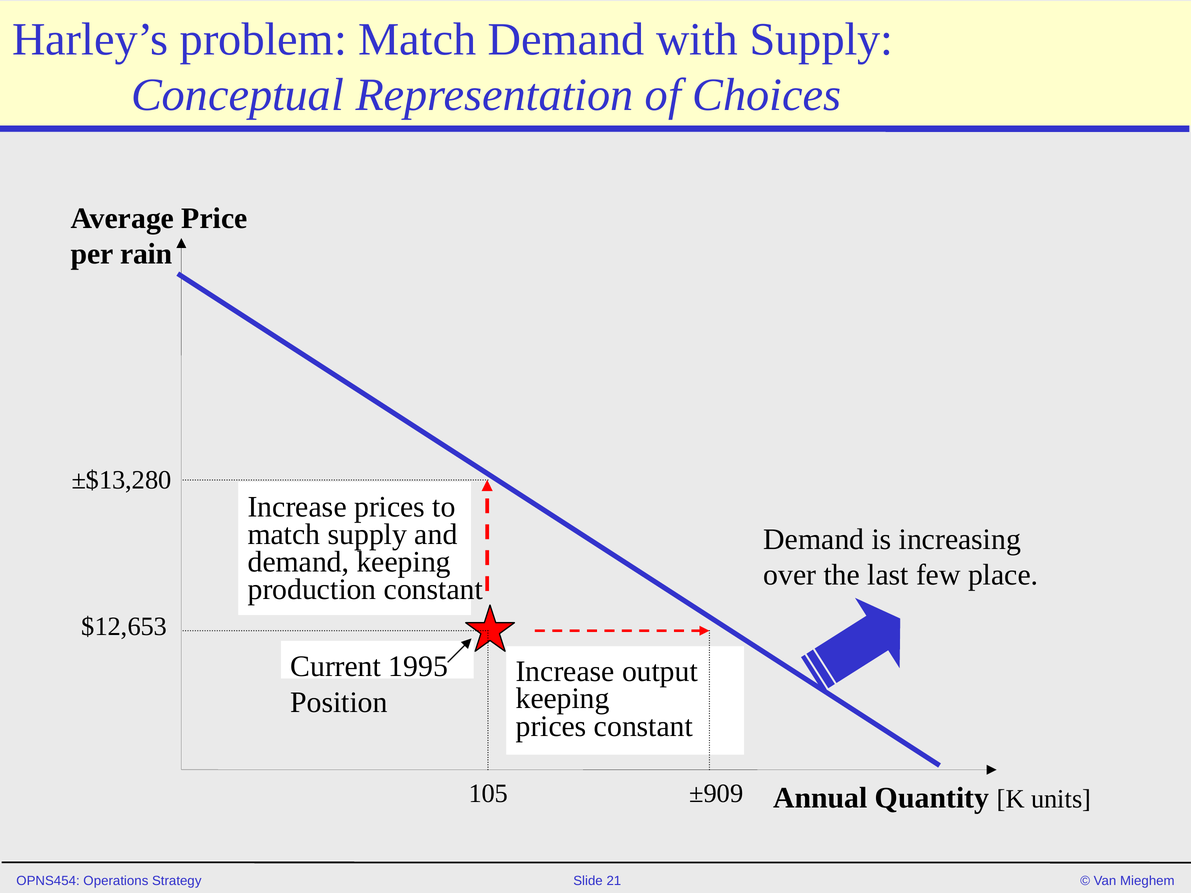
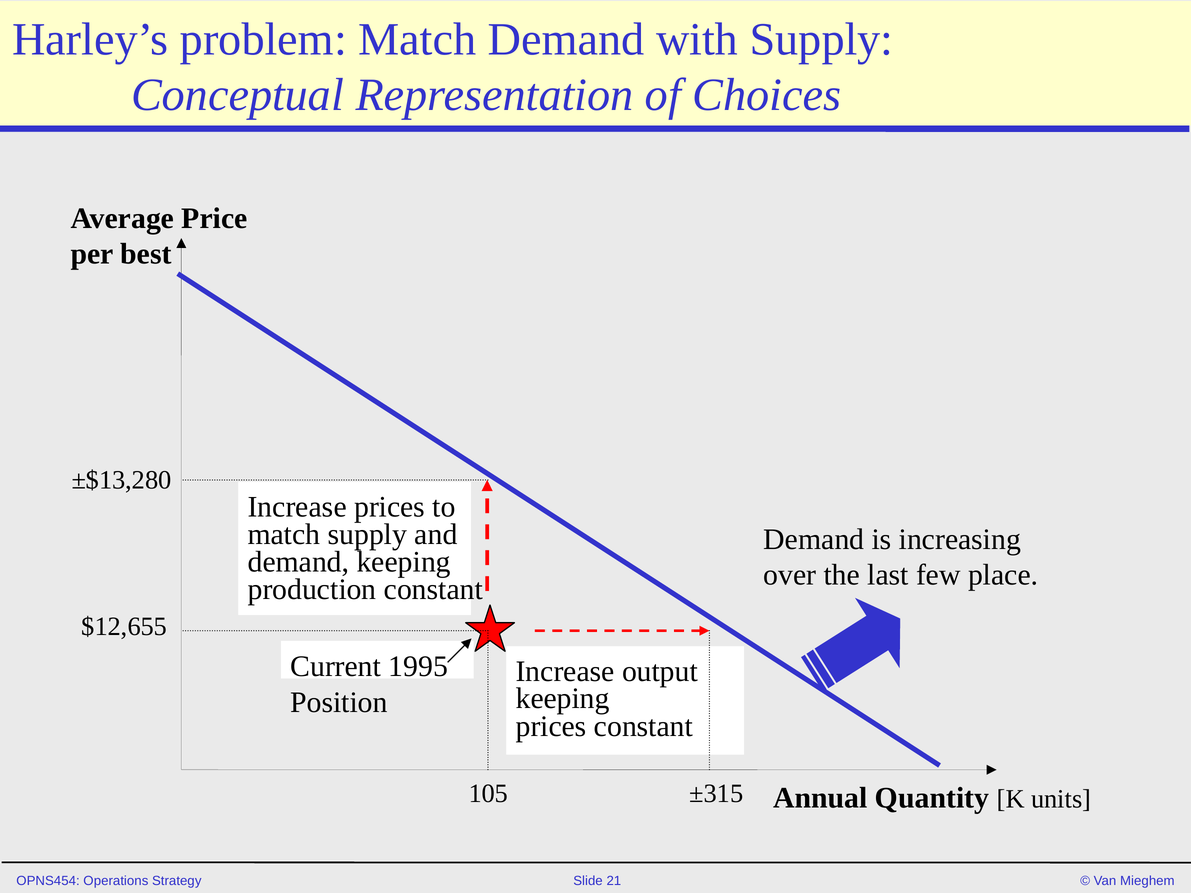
rain: rain -> best
$12,653: $12,653 -> $12,655
±909: ±909 -> ±315
